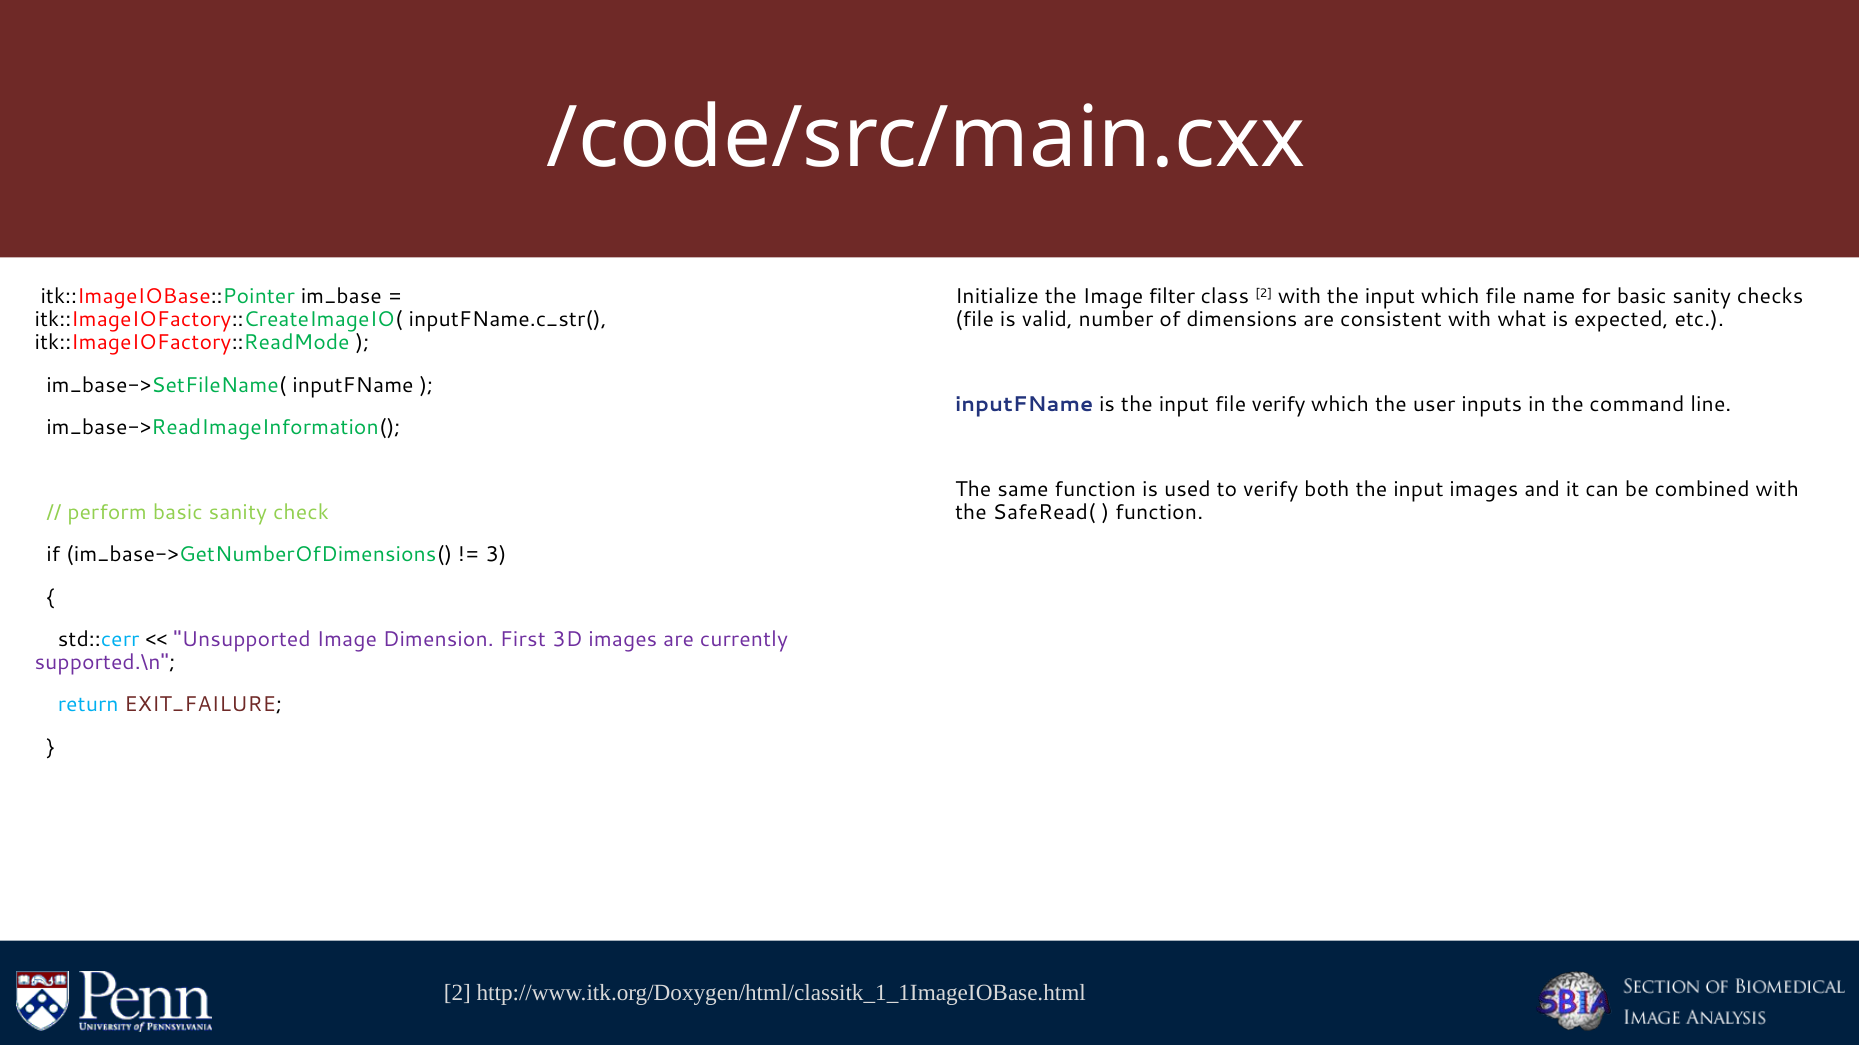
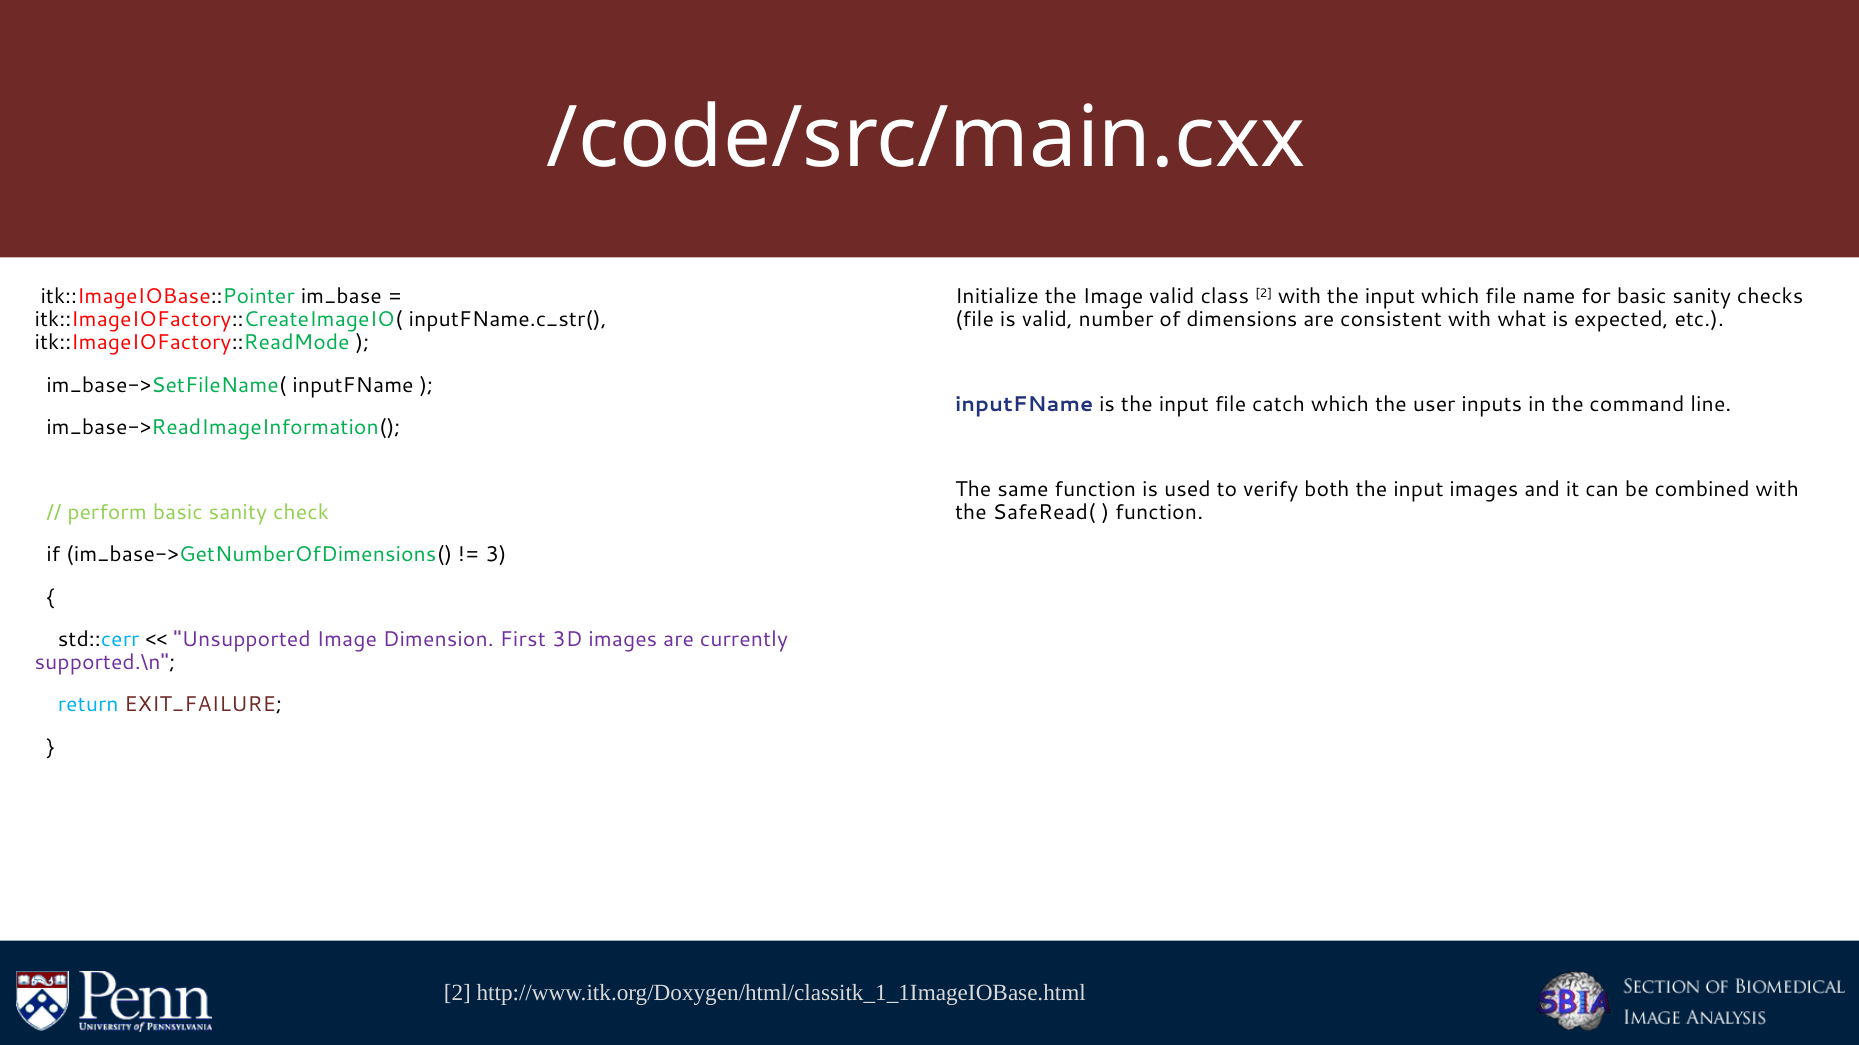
Image filter: filter -> valid
file verify: verify -> catch
